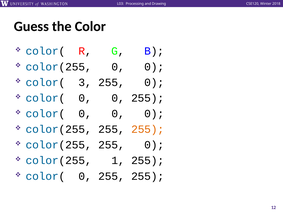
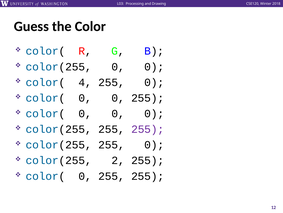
3: 3 -> 4
255 at (148, 129) colour: orange -> purple
1: 1 -> 2
